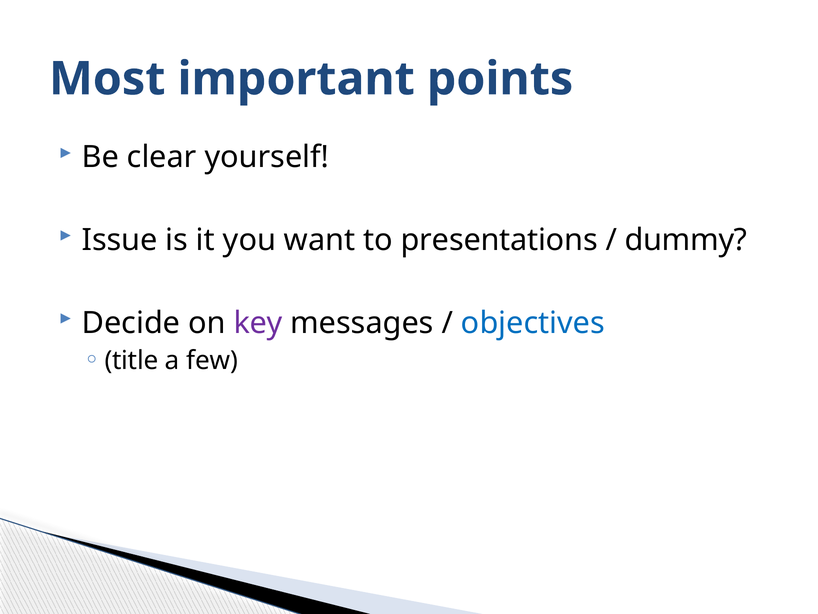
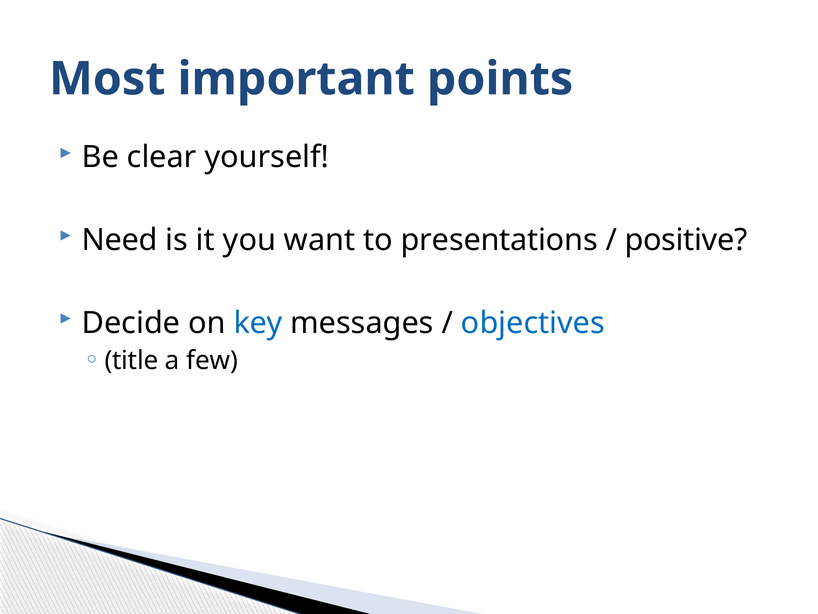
Issue: Issue -> Need
dummy: dummy -> positive
key colour: purple -> blue
